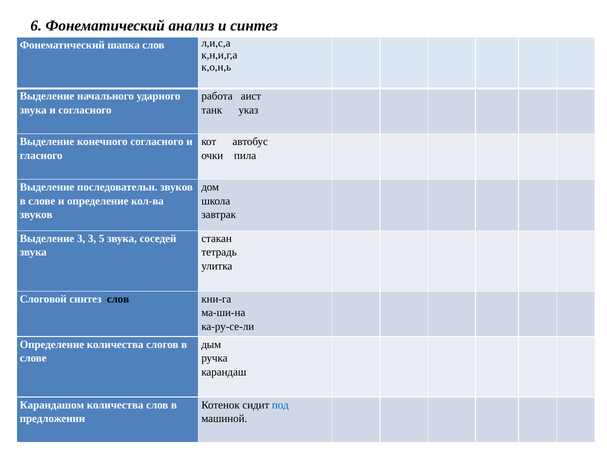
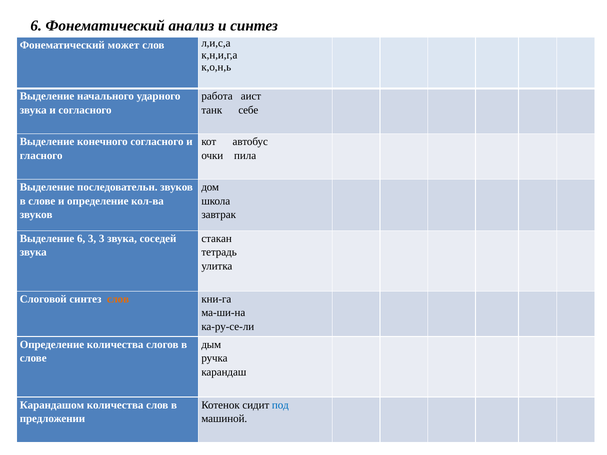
шапка: шапка -> может
указ: указ -> себе
Выделение 3: 3 -> 6
3 5: 5 -> 3
слов at (118, 299) colour: black -> orange
